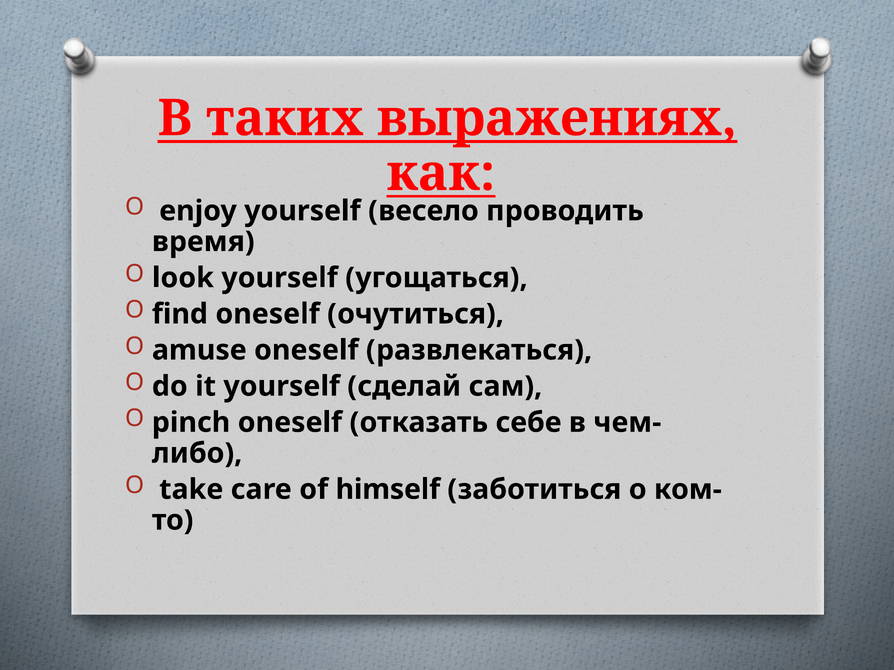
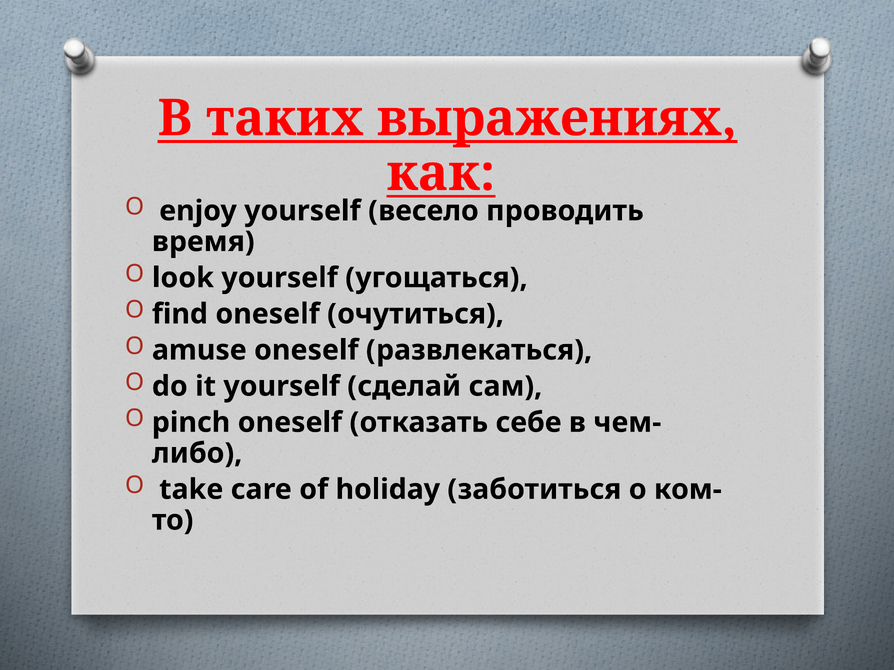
himself: himself -> holiday
